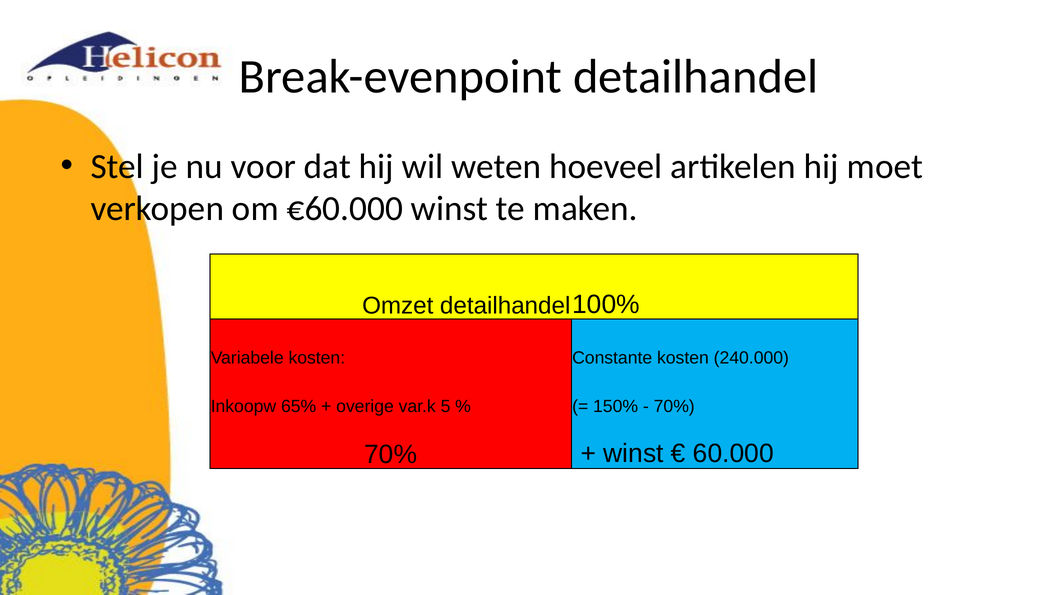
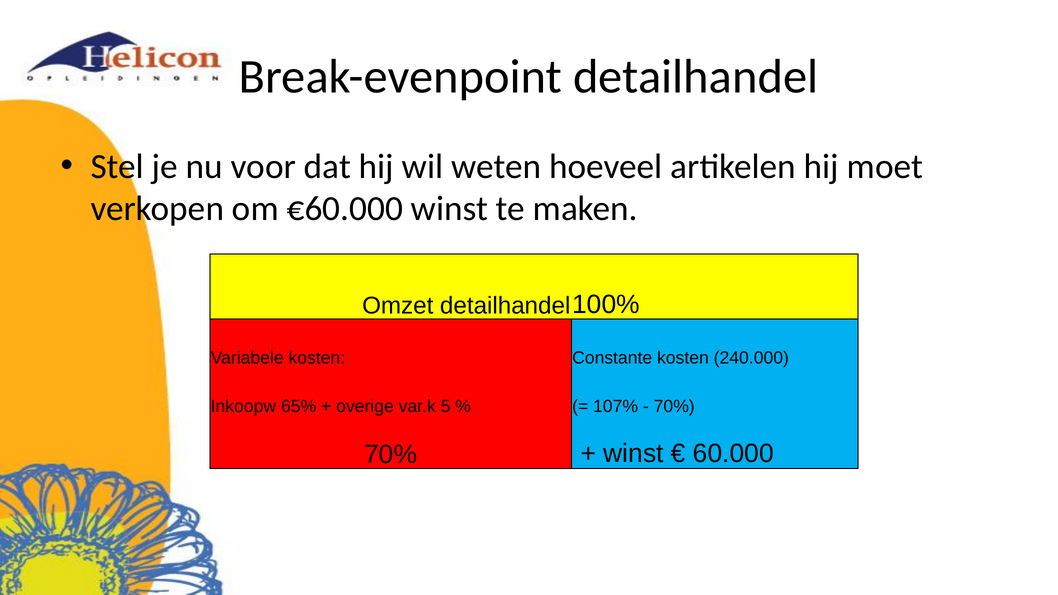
150%: 150% -> 107%
